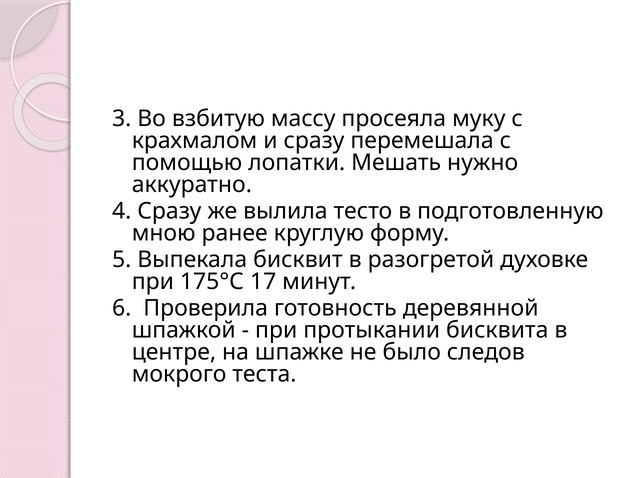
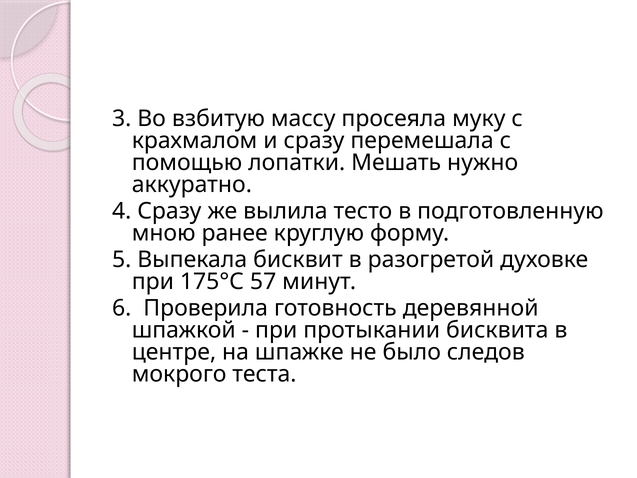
17: 17 -> 57
